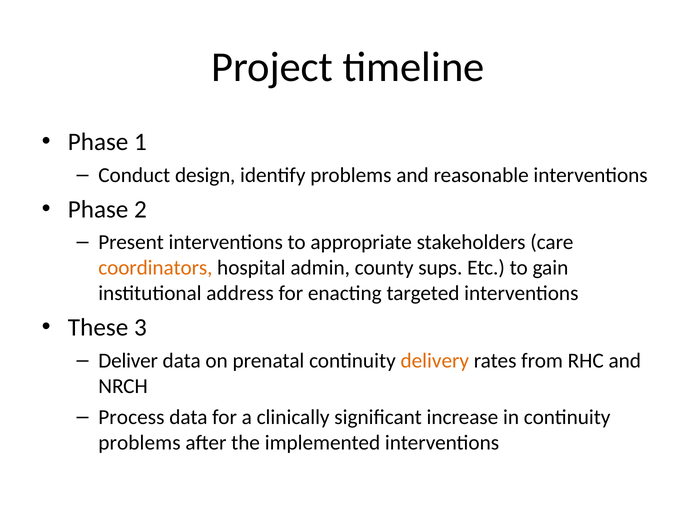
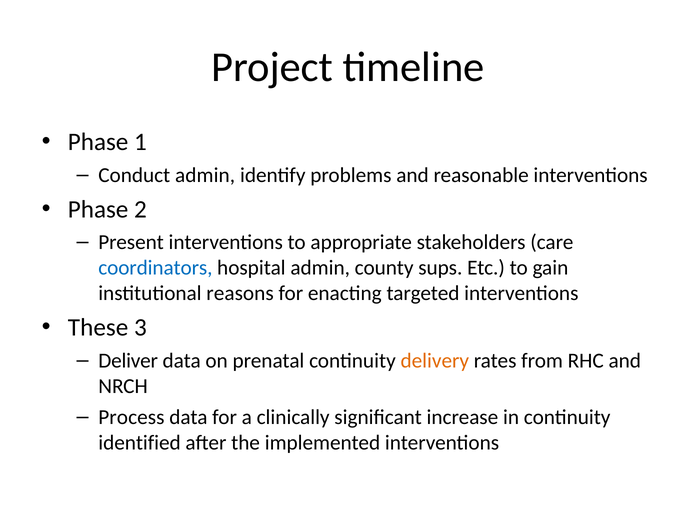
Conduct design: design -> admin
coordinators colour: orange -> blue
address: address -> reasons
problems at (139, 443): problems -> identified
